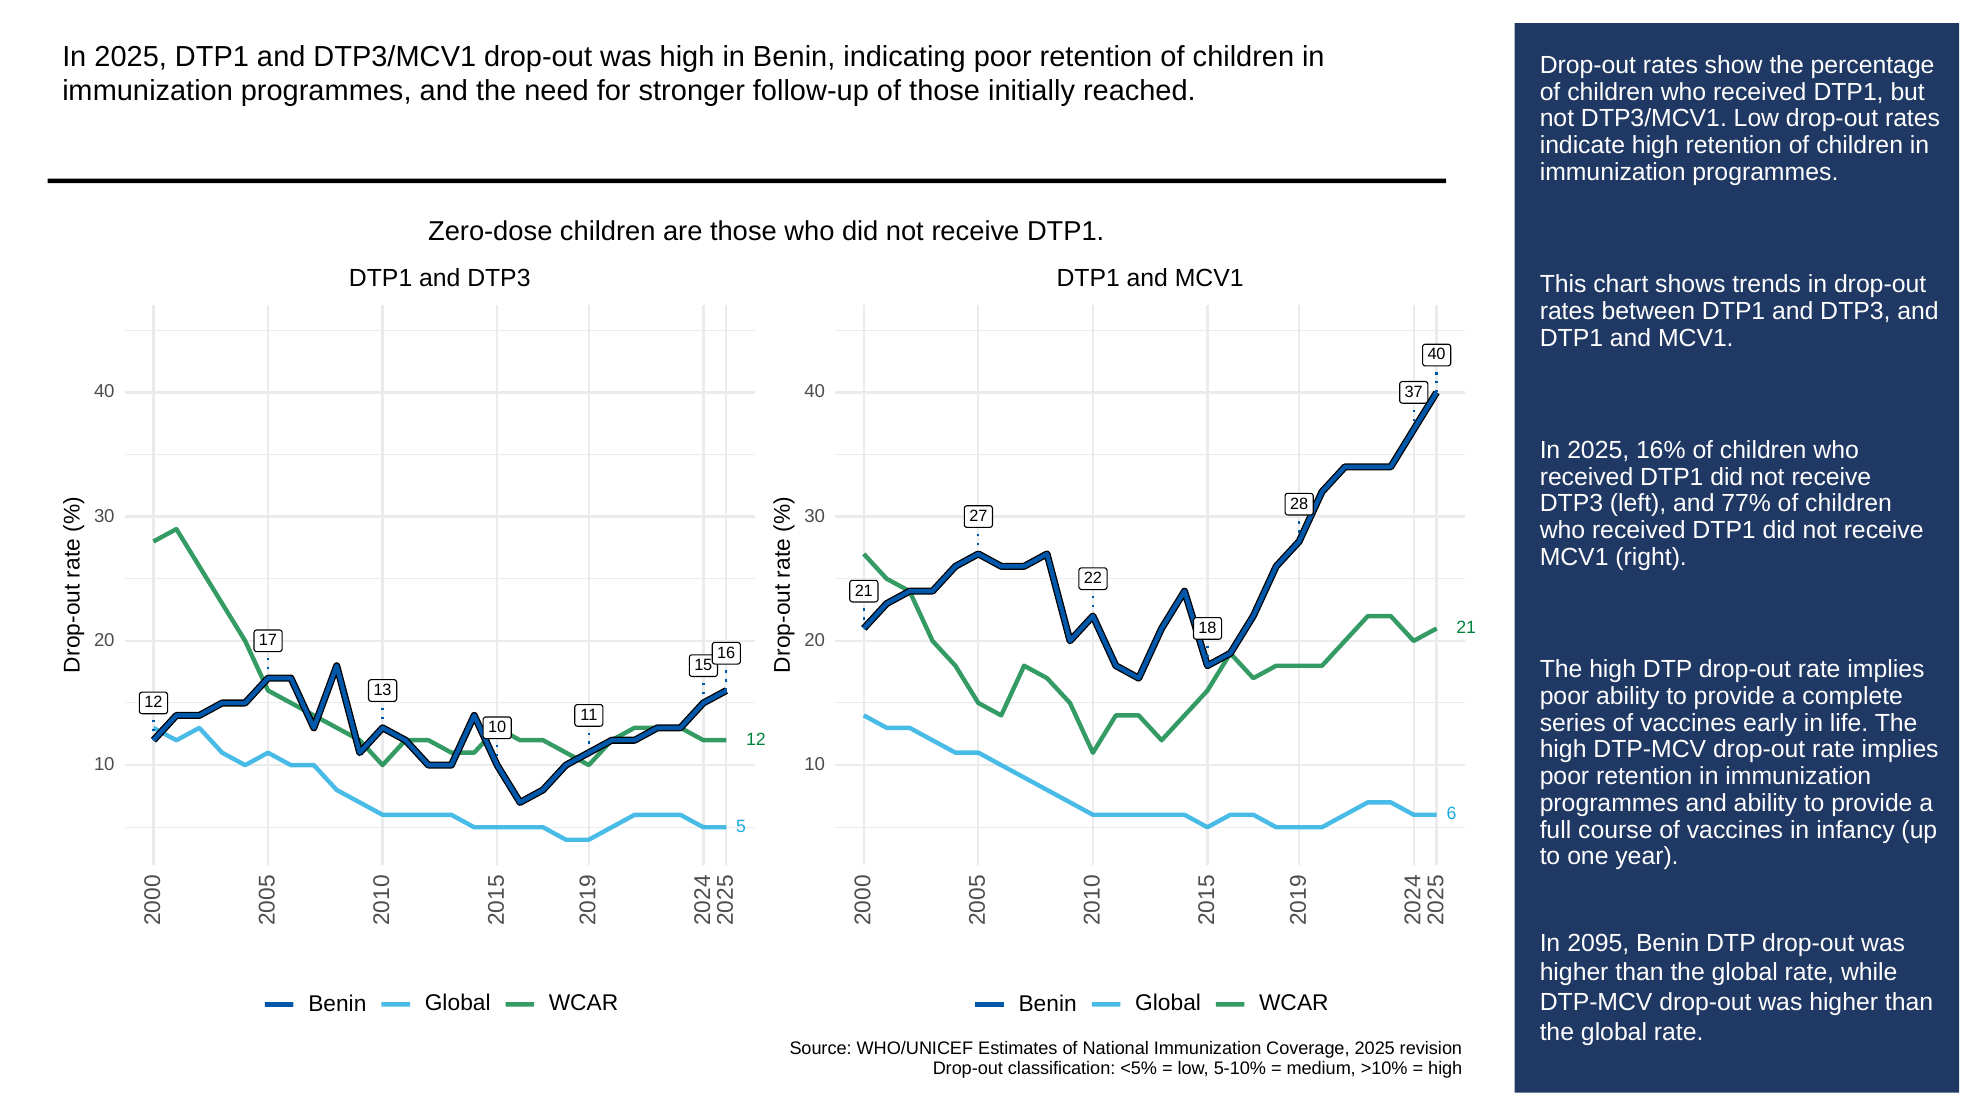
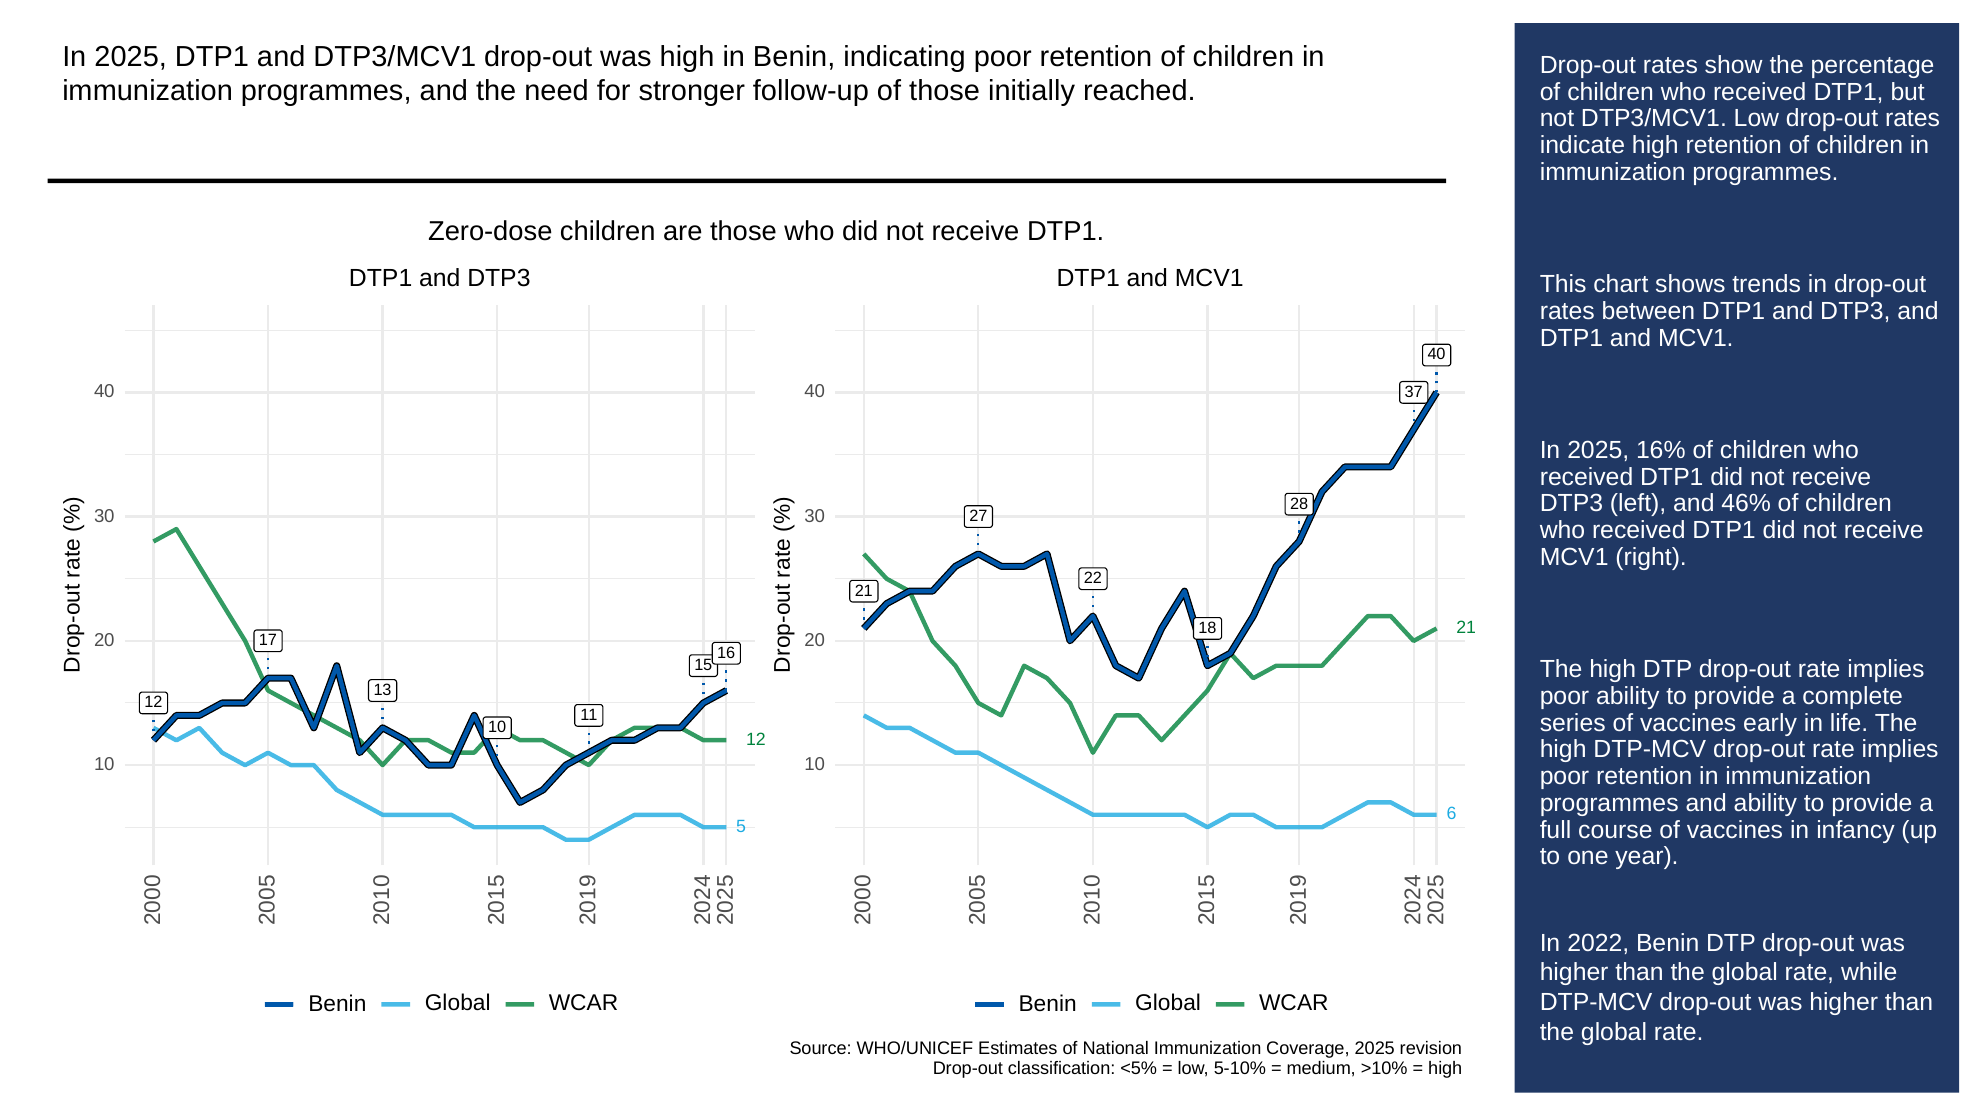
77%: 77% -> 46%
2095: 2095 -> 2022
